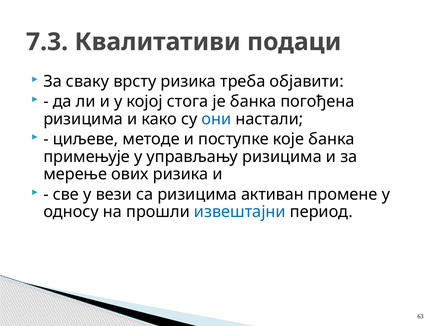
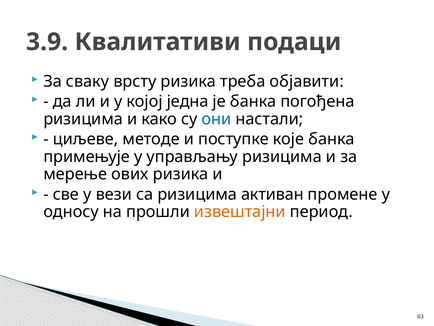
7.3: 7.3 -> 3.9
стога: стога -> једна
извештајни colour: blue -> orange
